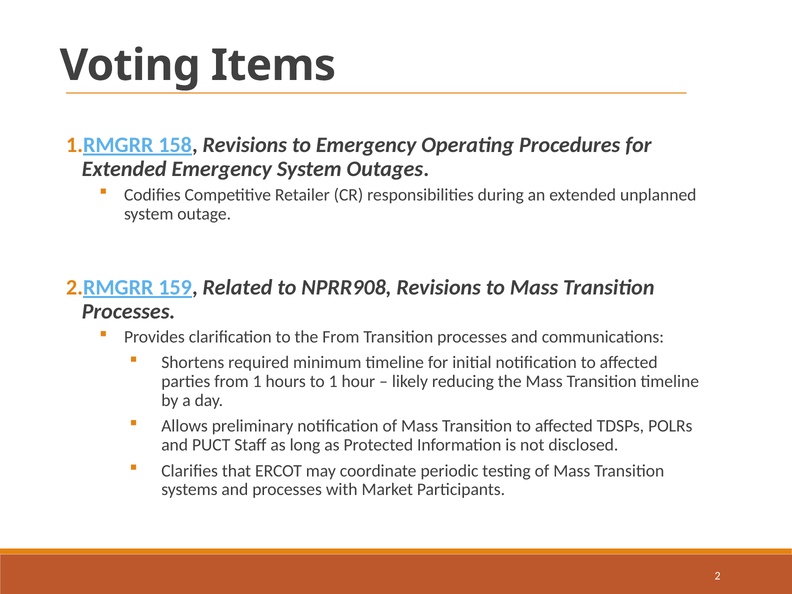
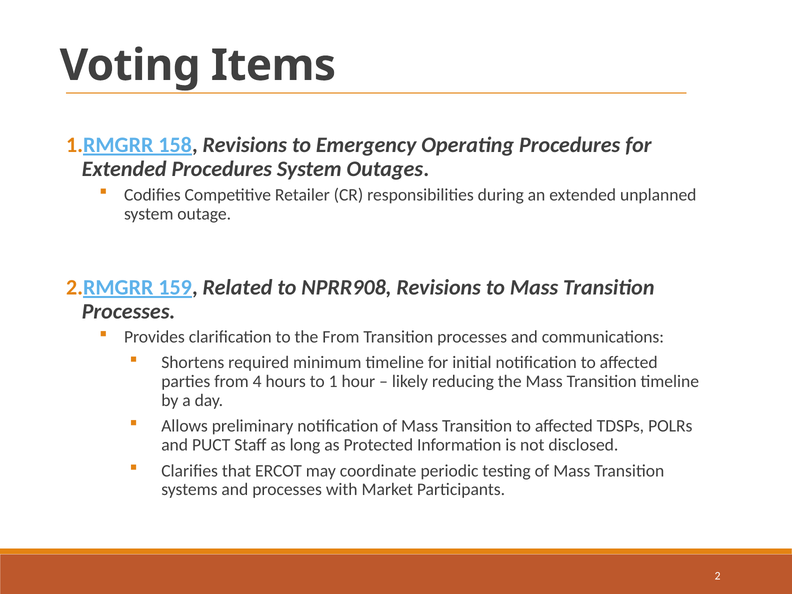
Extended Emergency: Emergency -> Procedures
from 1: 1 -> 4
